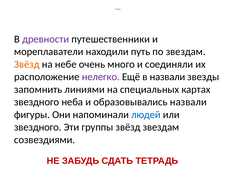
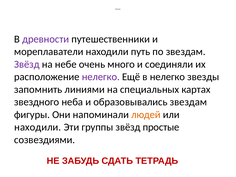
Звёзд at (27, 64) colour: orange -> purple
в назвали: назвали -> нелегко
образовывались назвали: назвали -> звездам
людей colour: blue -> orange
звездного at (38, 127): звездного -> находили
звёзд звездам: звездам -> простые
